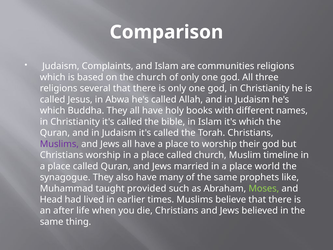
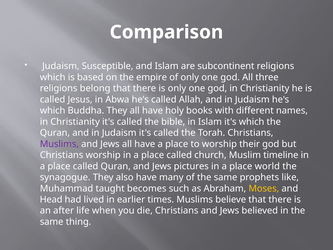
Complaints: Complaints -> Susceptible
communities: communities -> subcontinent
the church: church -> empire
several: several -> belong
married: married -> pictures
provided: provided -> becomes
Moses colour: light green -> yellow
